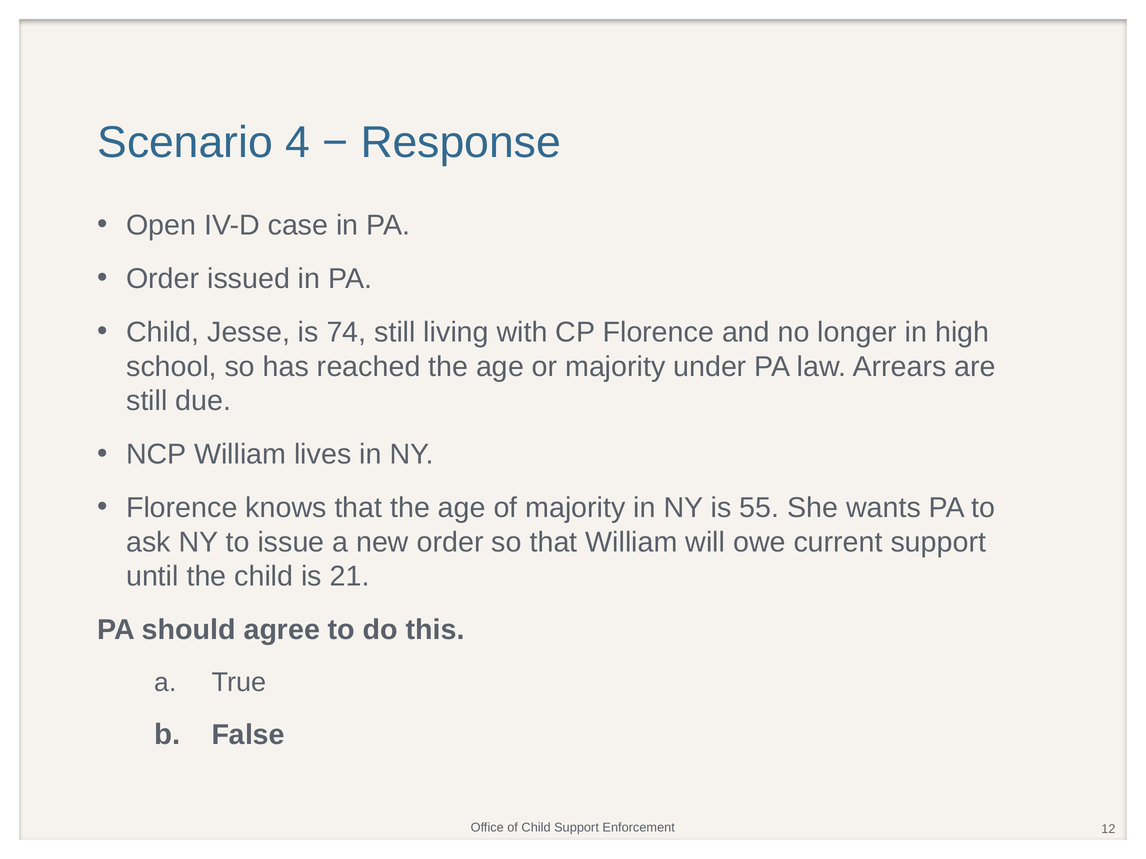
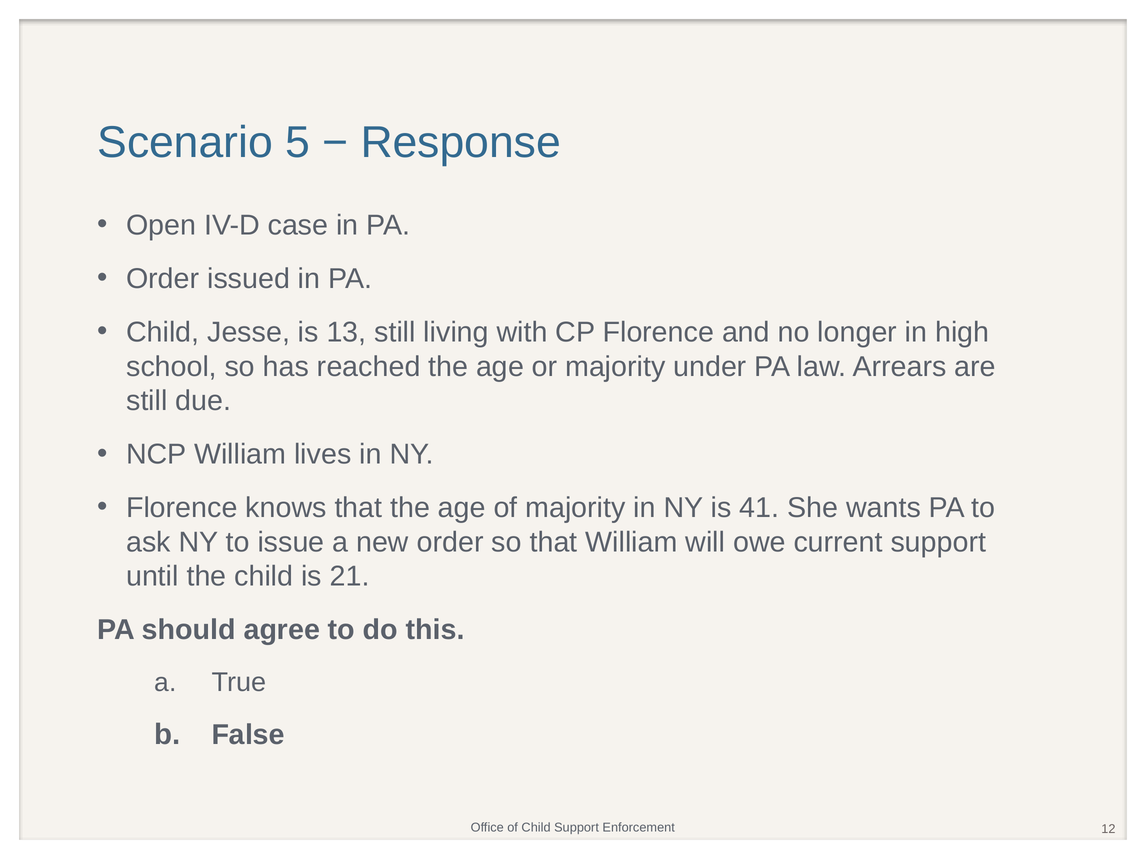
4: 4 -> 5
74: 74 -> 13
55: 55 -> 41
